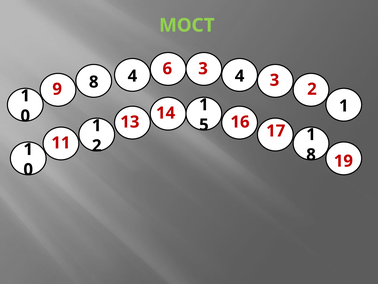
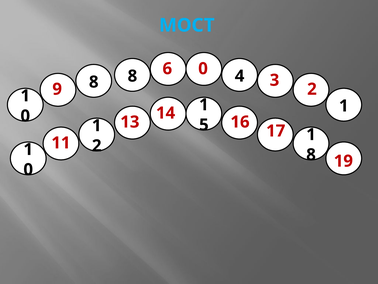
МОСТ colour: light green -> light blue
6 3: 3 -> 0
8 4: 4 -> 8
